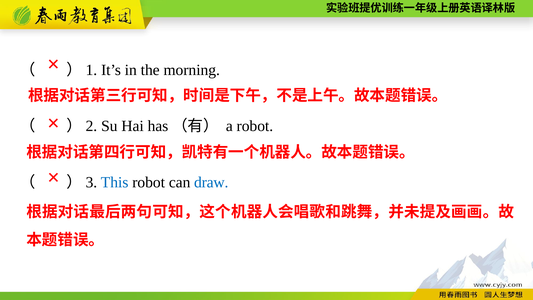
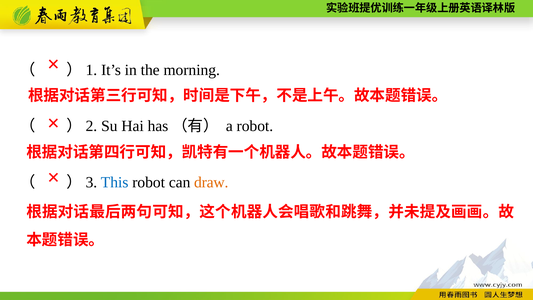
draw colour: blue -> orange
